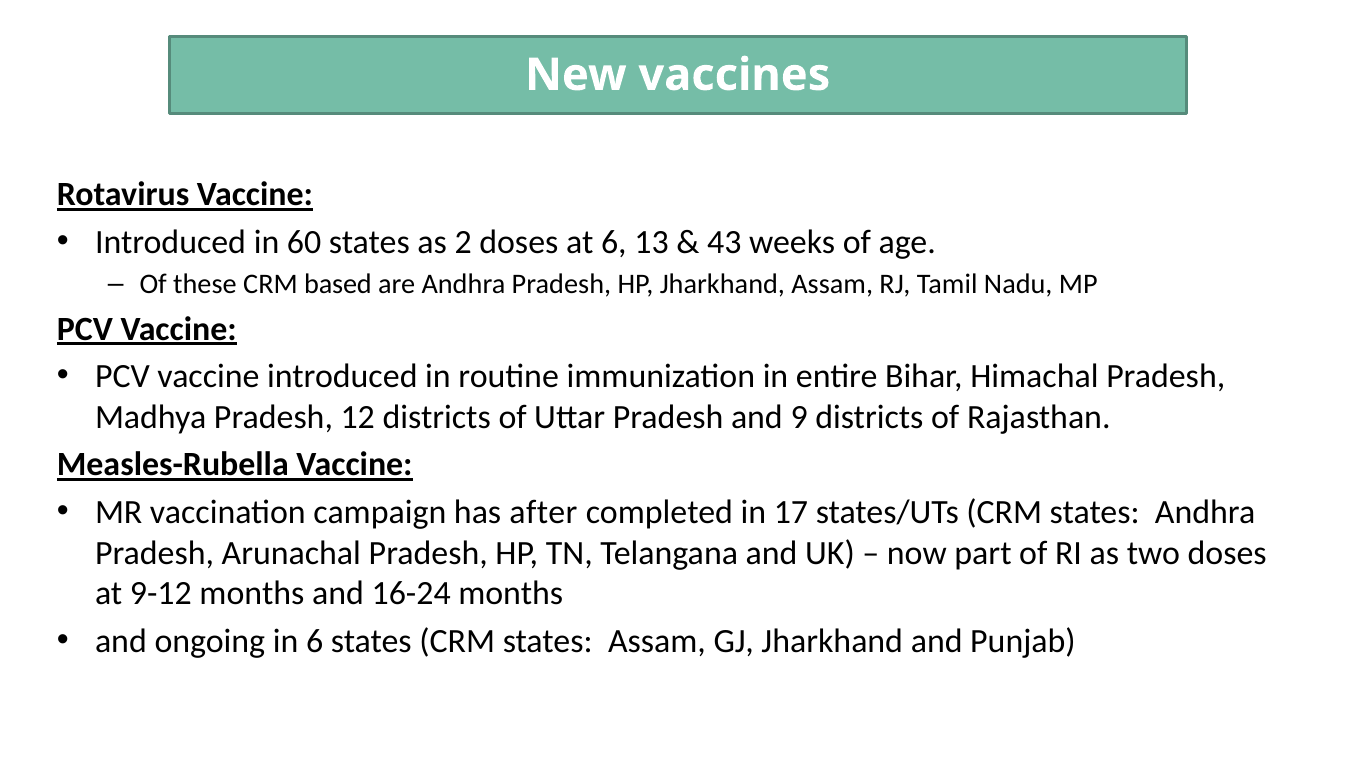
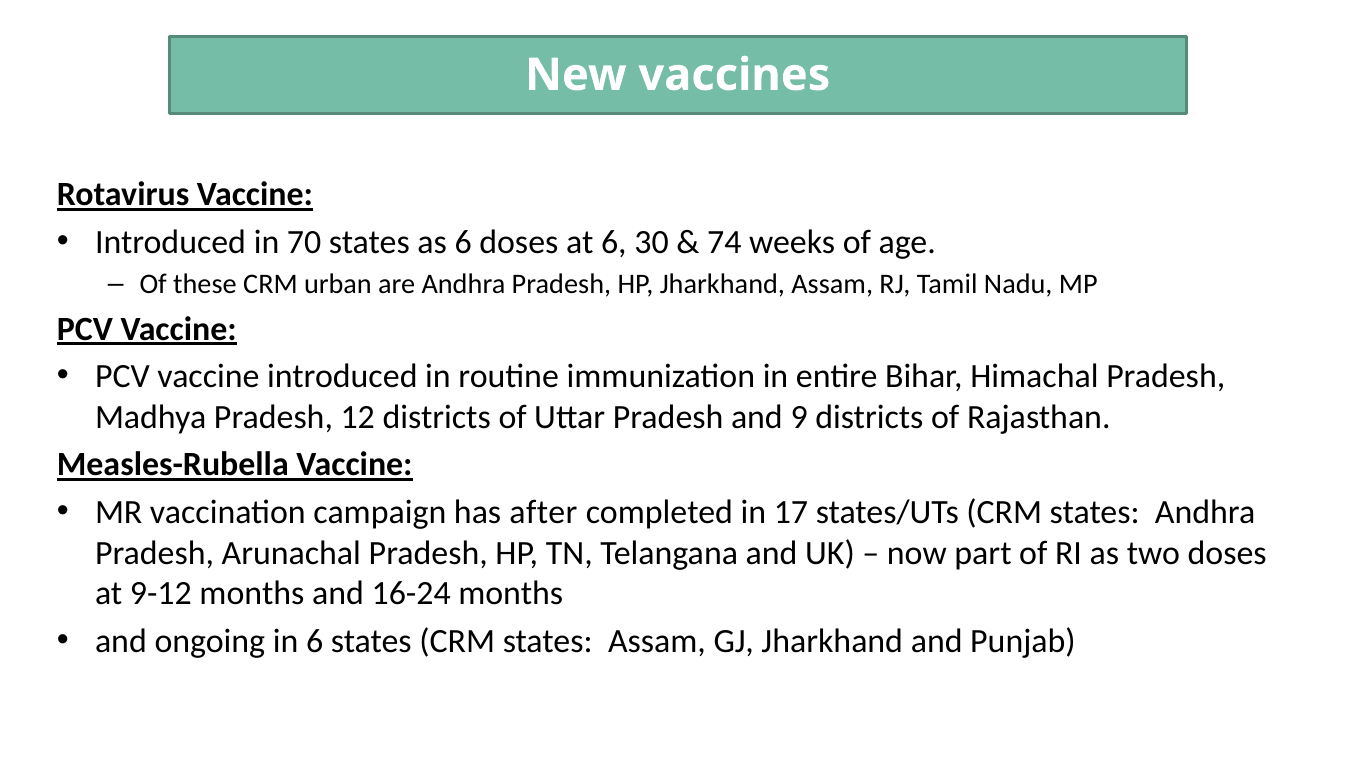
60: 60 -> 70
as 2: 2 -> 6
13: 13 -> 30
43: 43 -> 74
based: based -> urban
